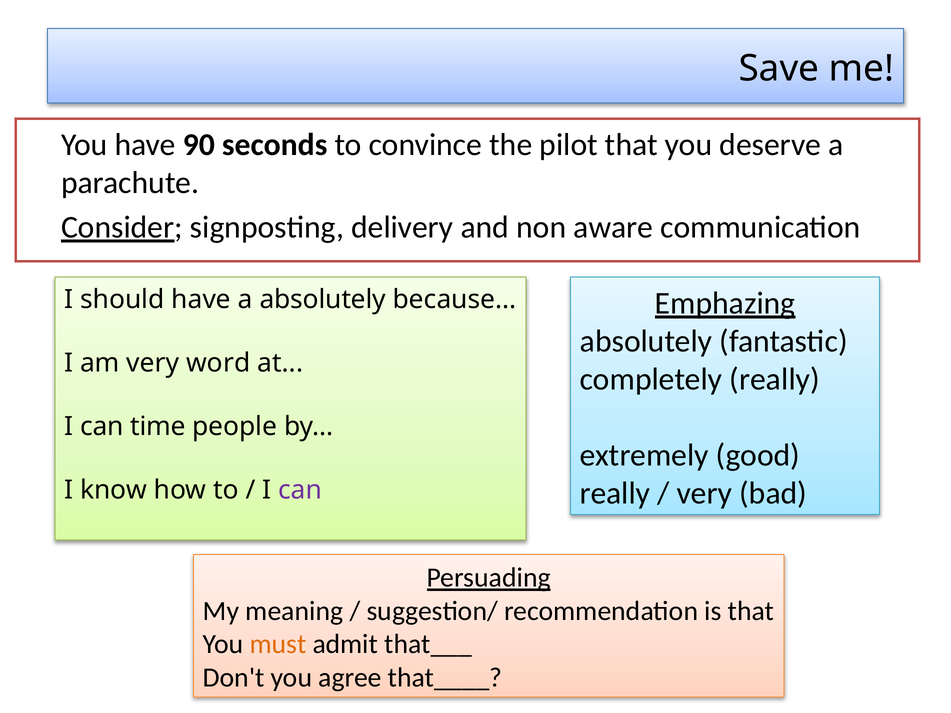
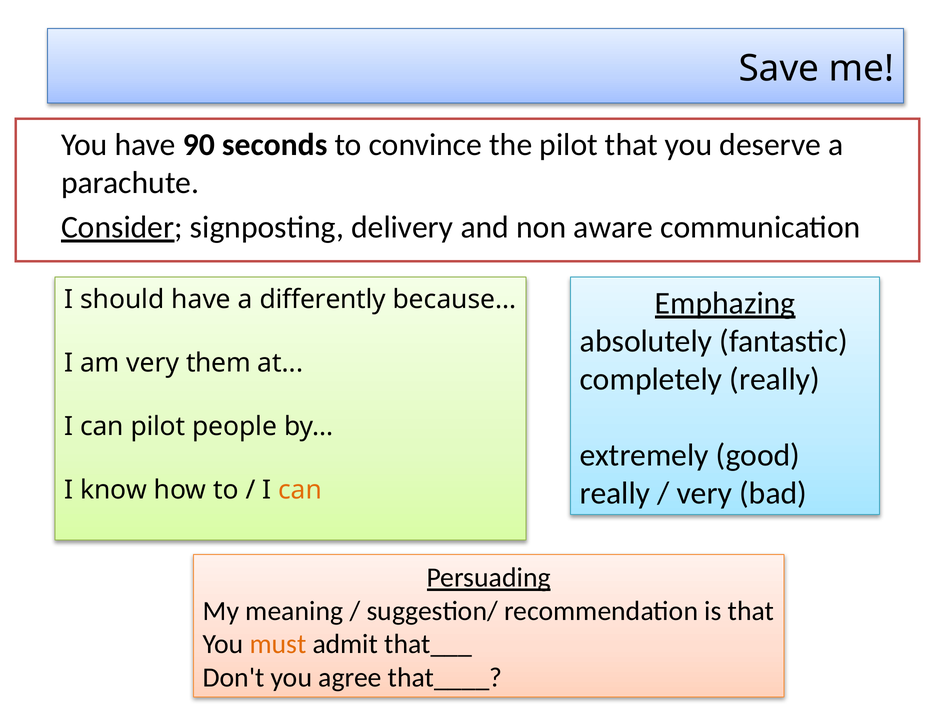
a absolutely: absolutely -> differently
word: word -> them
can time: time -> pilot
can at (300, 490) colour: purple -> orange
